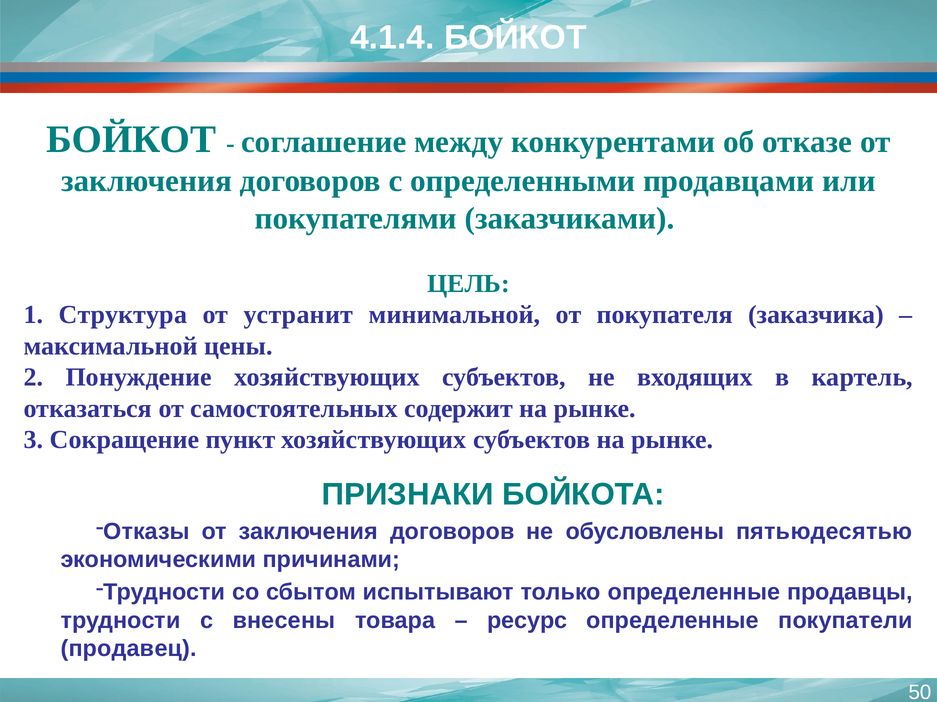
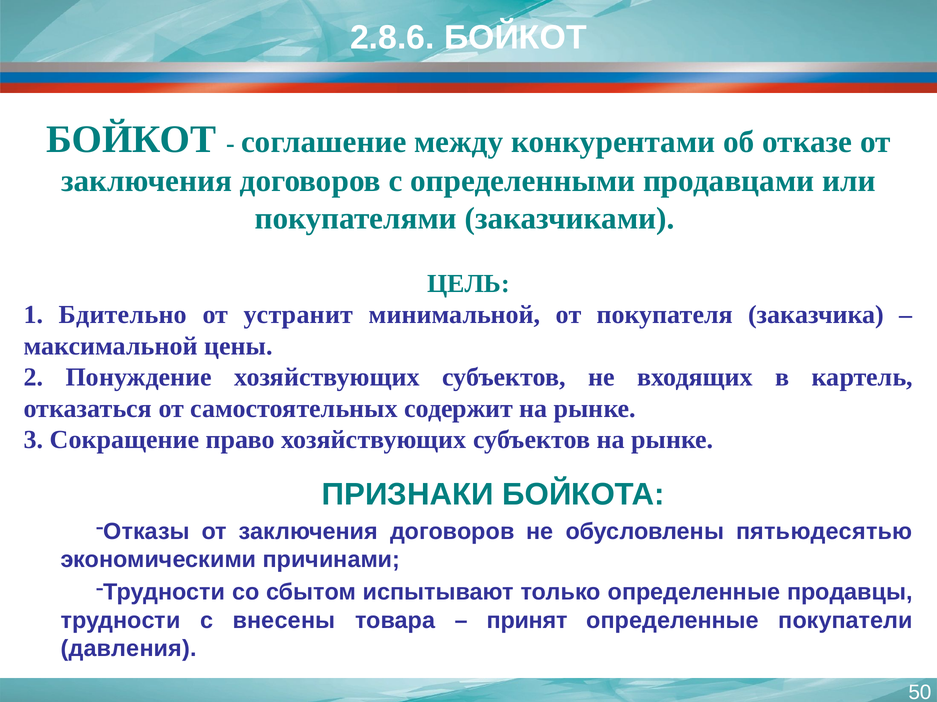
4.1.4: 4.1.4 -> 2.8.6
Структура: Структура -> Бдительно
пункт: пункт -> право
ресурс: ресурс -> принят
продавец: продавец -> давления
